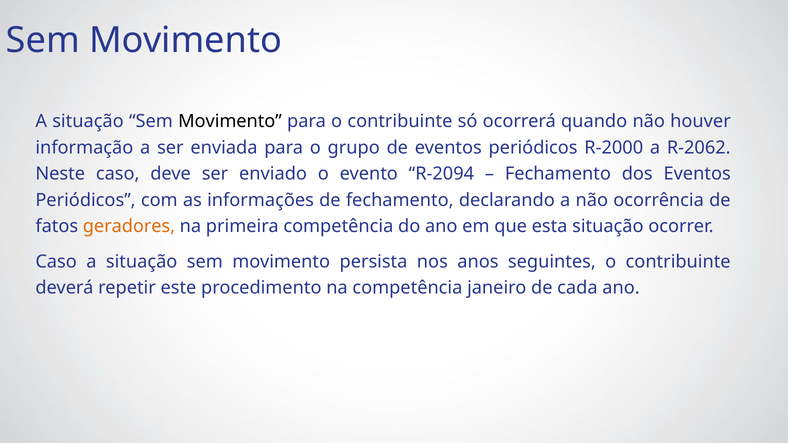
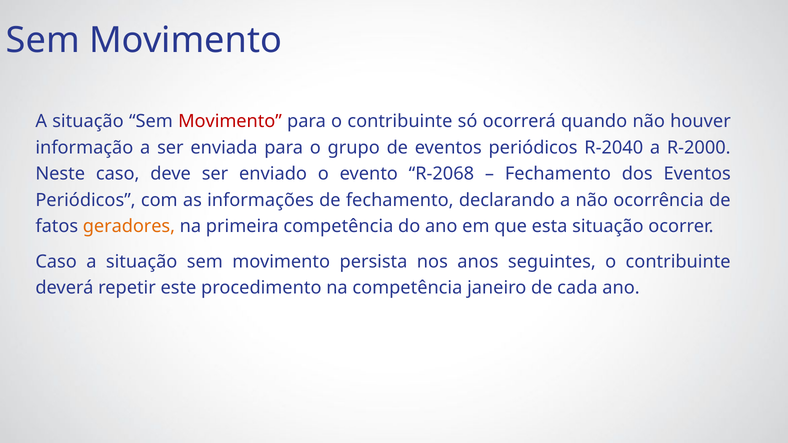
Movimento at (230, 121) colour: black -> red
R-2000: R-2000 -> R-2040
R-2062: R-2062 -> R-2000
R-2094: R-2094 -> R-2068
